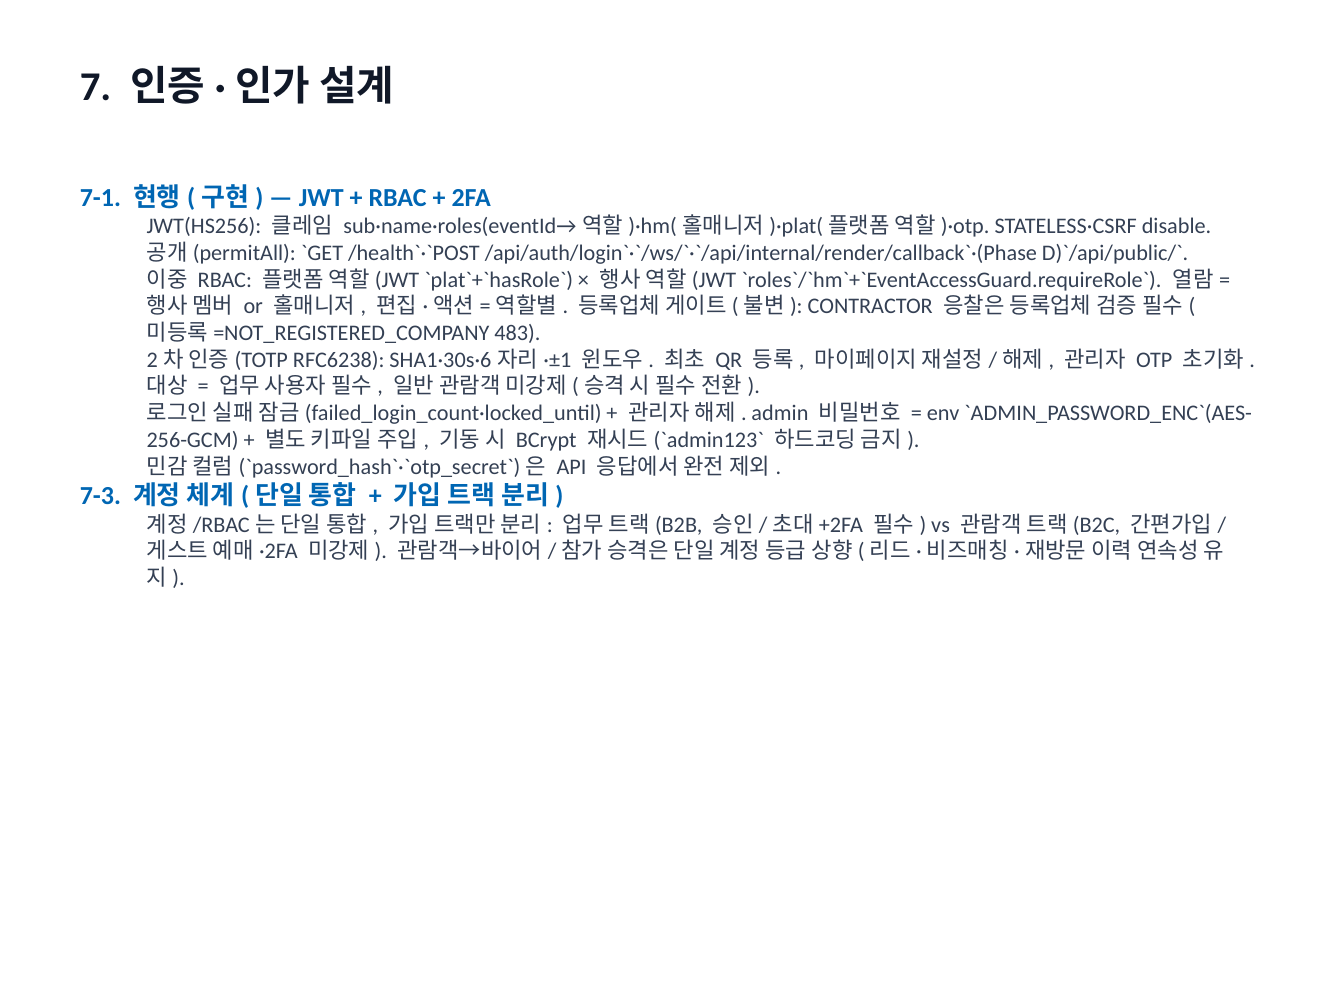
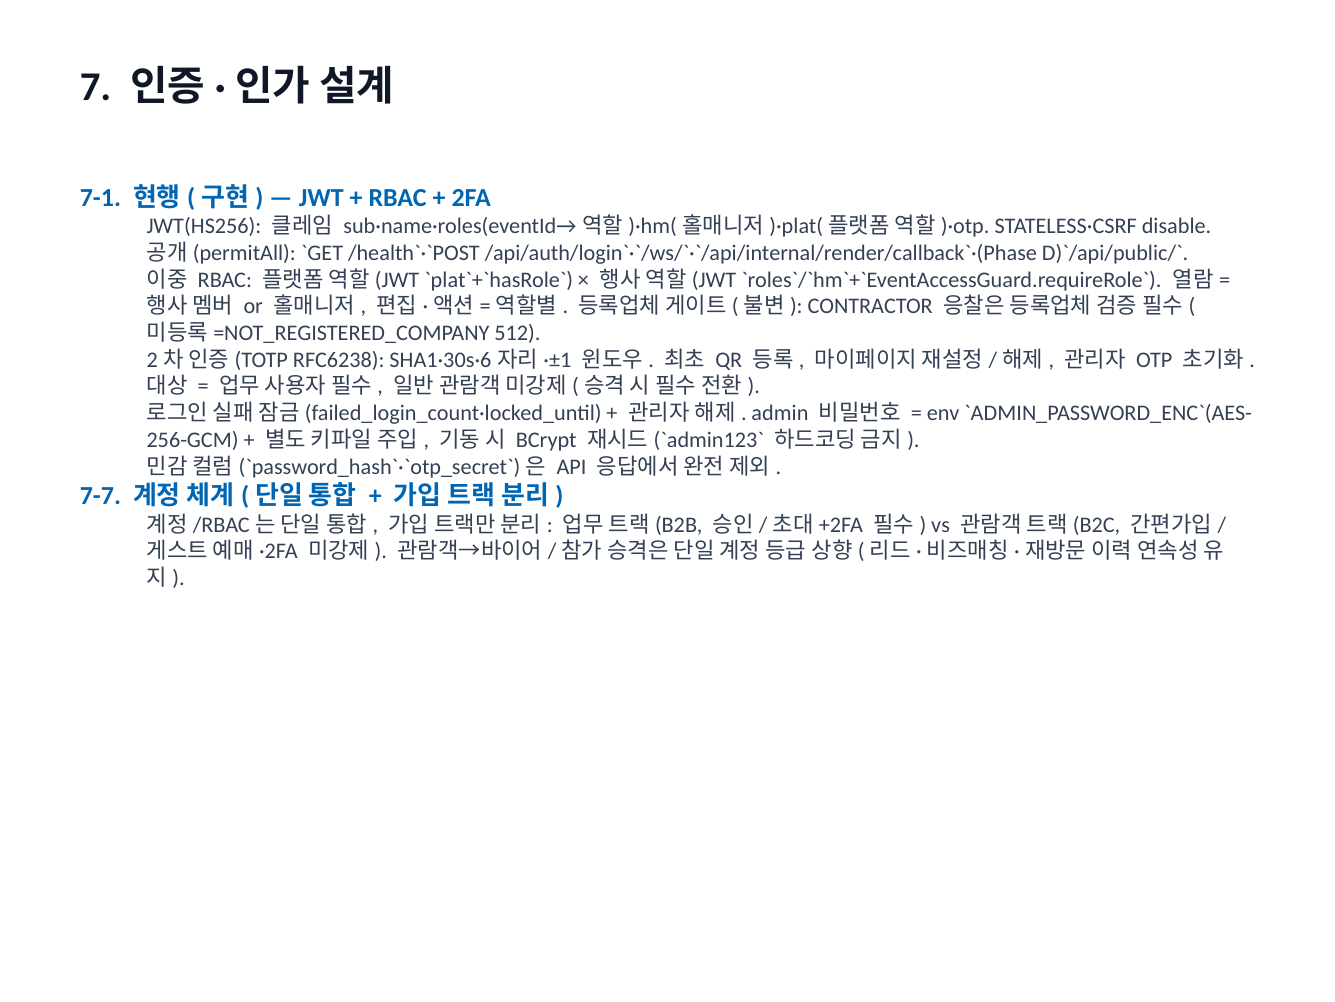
483: 483 -> 512
7-3: 7-3 -> 7-7
